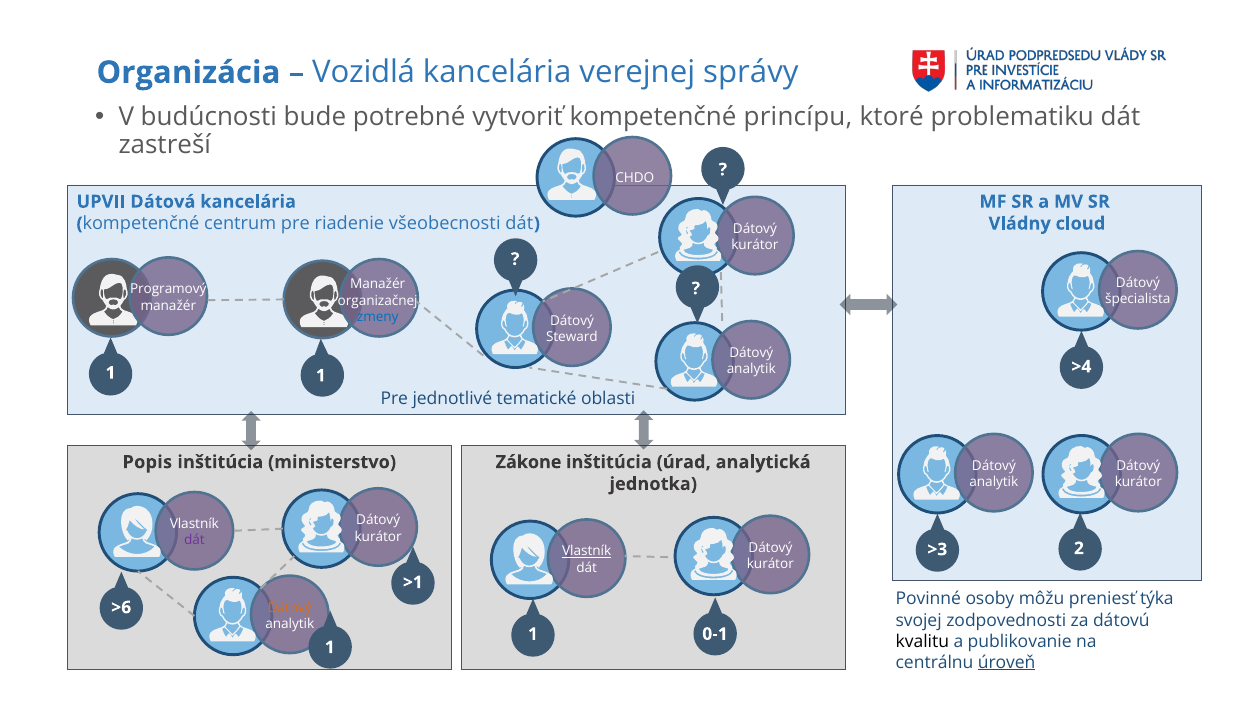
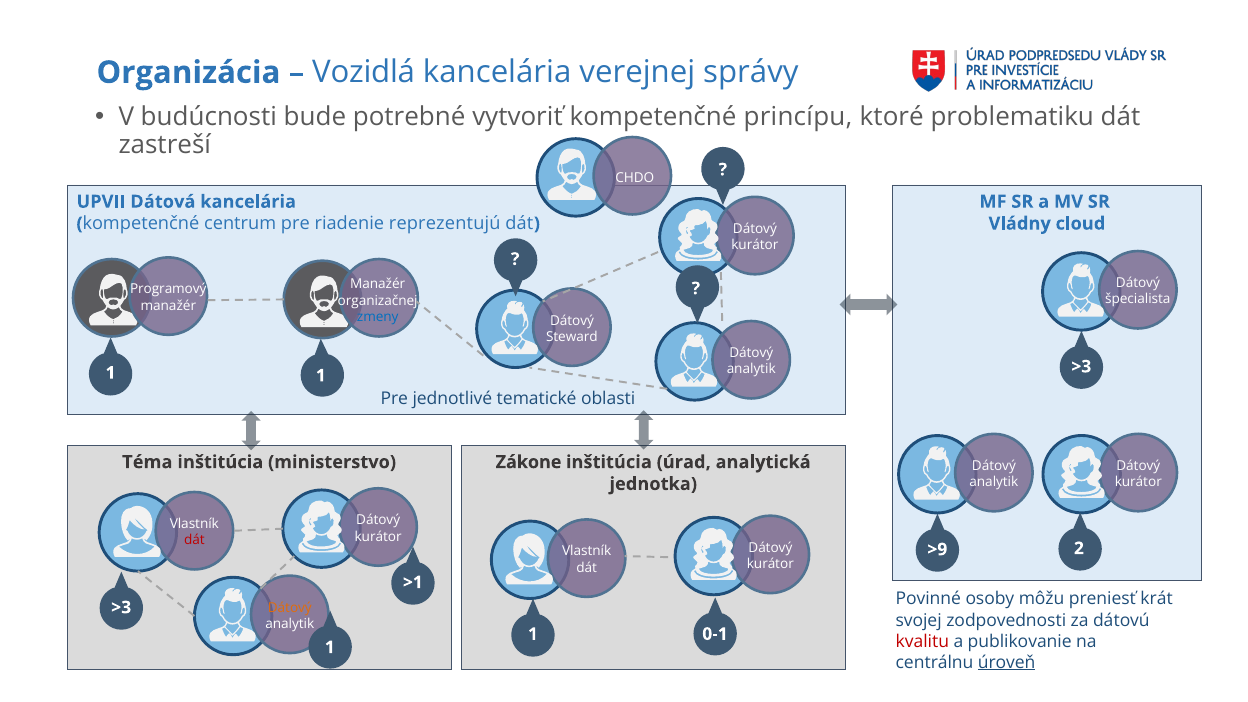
všeobecnosti: všeobecnosti -> reprezentujú
>4 at (1081, 367): >4 -> >3
Popis: Popis -> Téma
dát at (194, 540) colour: purple -> red
>3: >3 -> >9
Vlastník at (587, 551) underline: present -> none
týka: týka -> krát
>6 at (121, 607): >6 -> >3
kvalitu colour: black -> red
